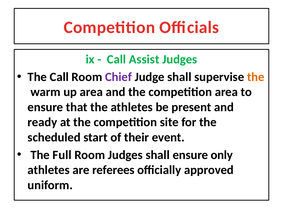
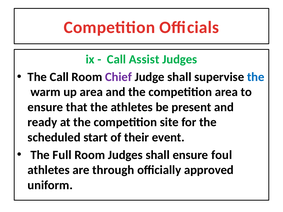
the at (256, 77) colour: orange -> blue
only: only -> foul
referees: referees -> through
